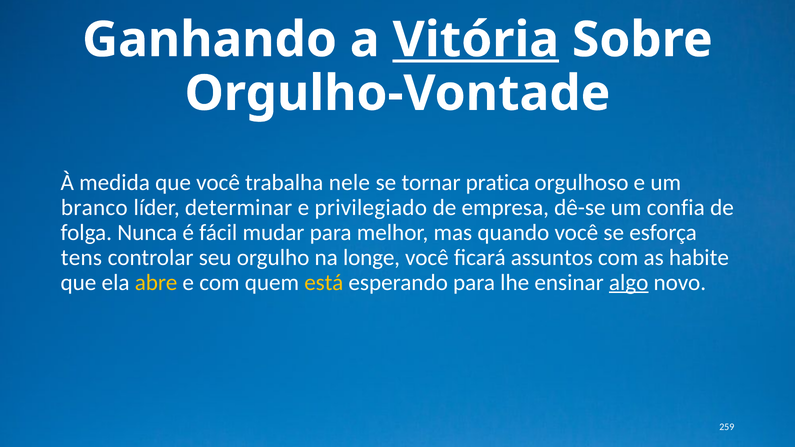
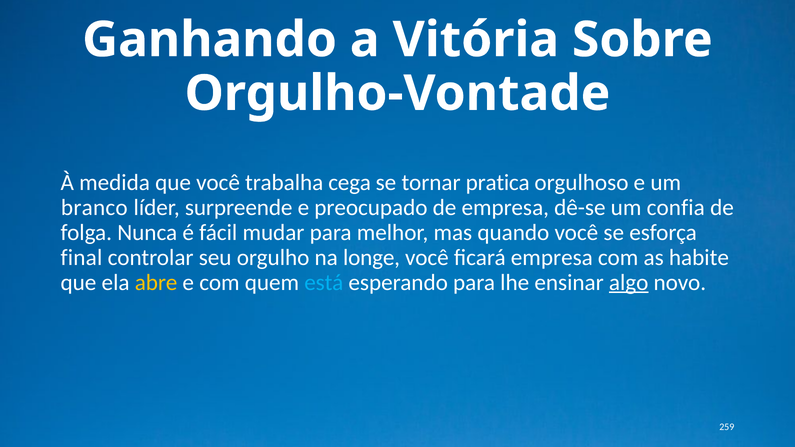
Vitória underline: present -> none
nele: nele -> cega
determinar: determinar -> surpreende
privilegiado: privilegiado -> preocupado
tens: tens -> final
ficará assuntos: assuntos -> empresa
está colour: yellow -> light blue
